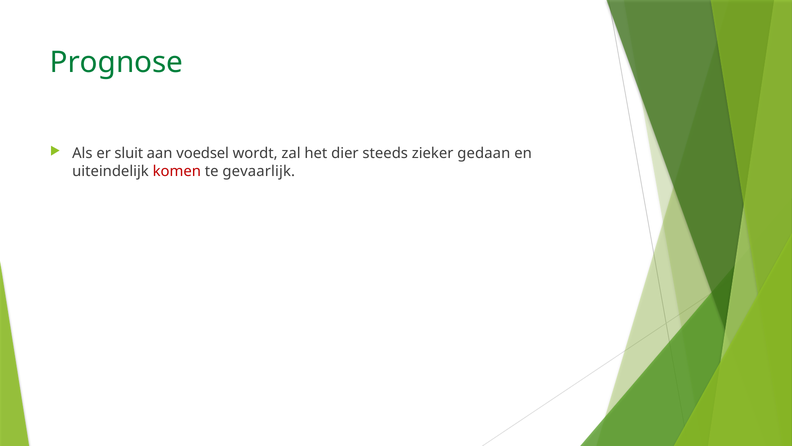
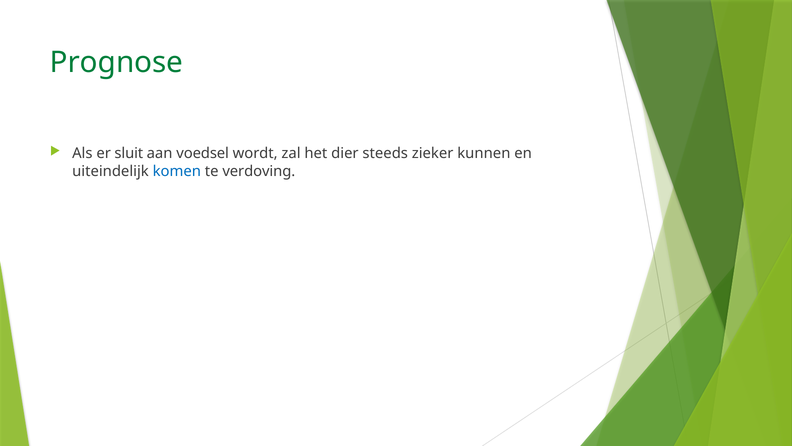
gedaan: gedaan -> kunnen
komen colour: red -> blue
gevaarlijk: gevaarlijk -> verdoving
